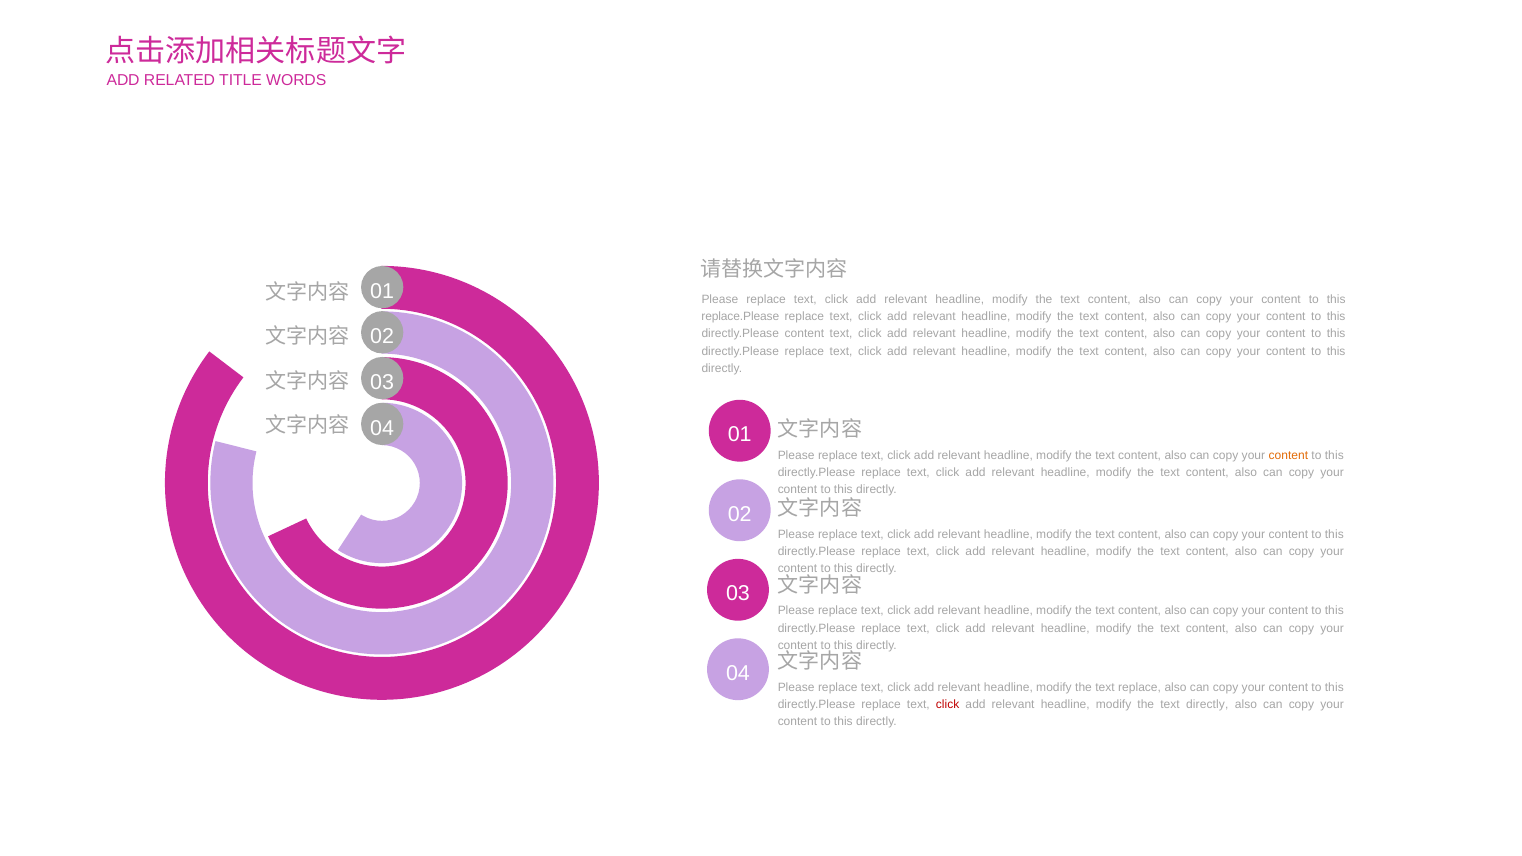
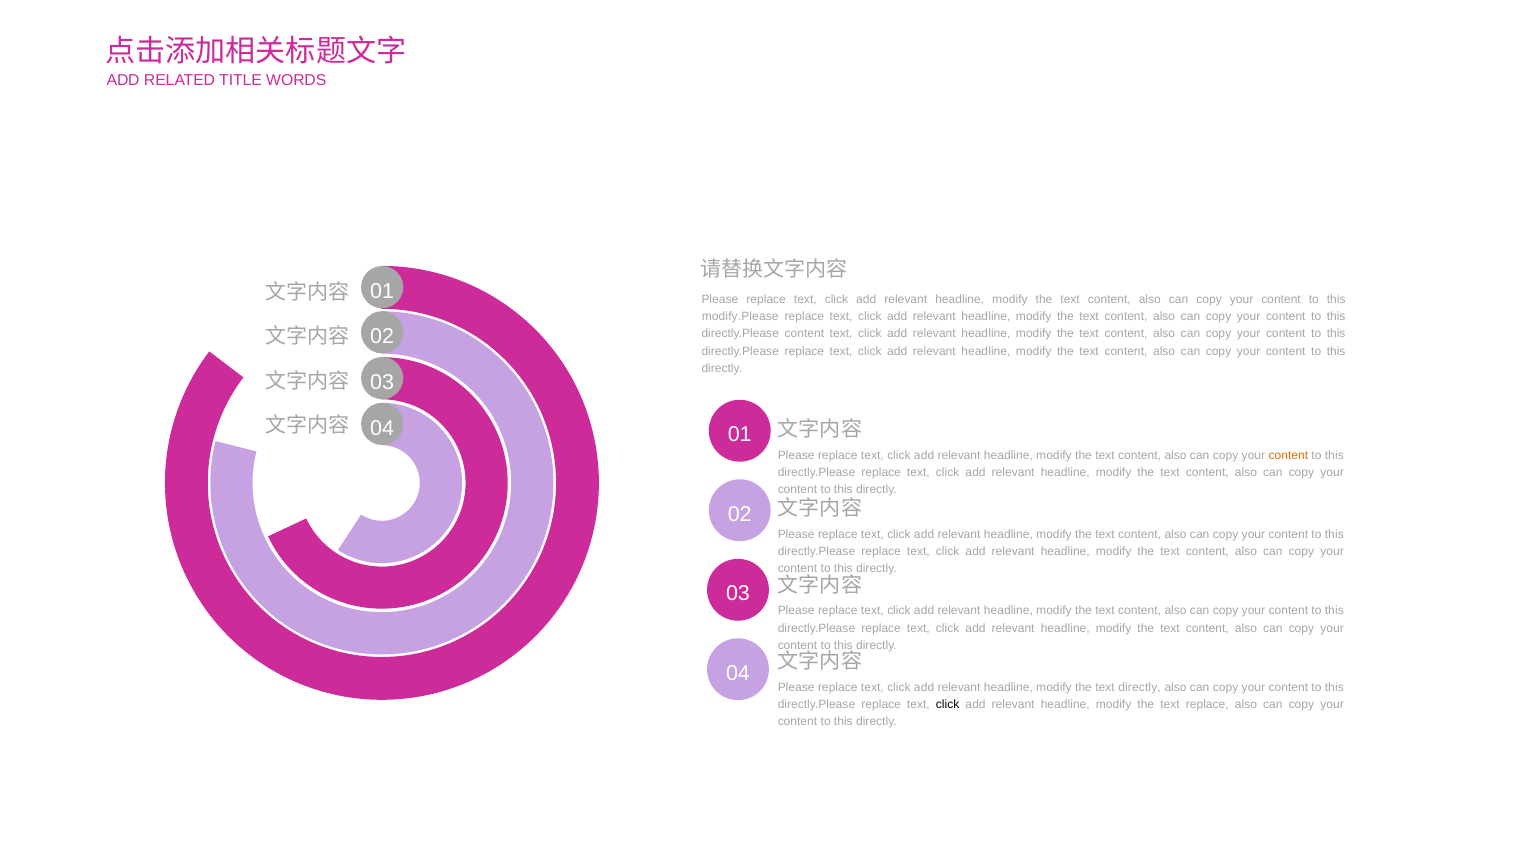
replace.Please: replace.Please -> modify.Please
text replace: replace -> directly
click at (948, 705) colour: red -> black
text directly: directly -> replace
